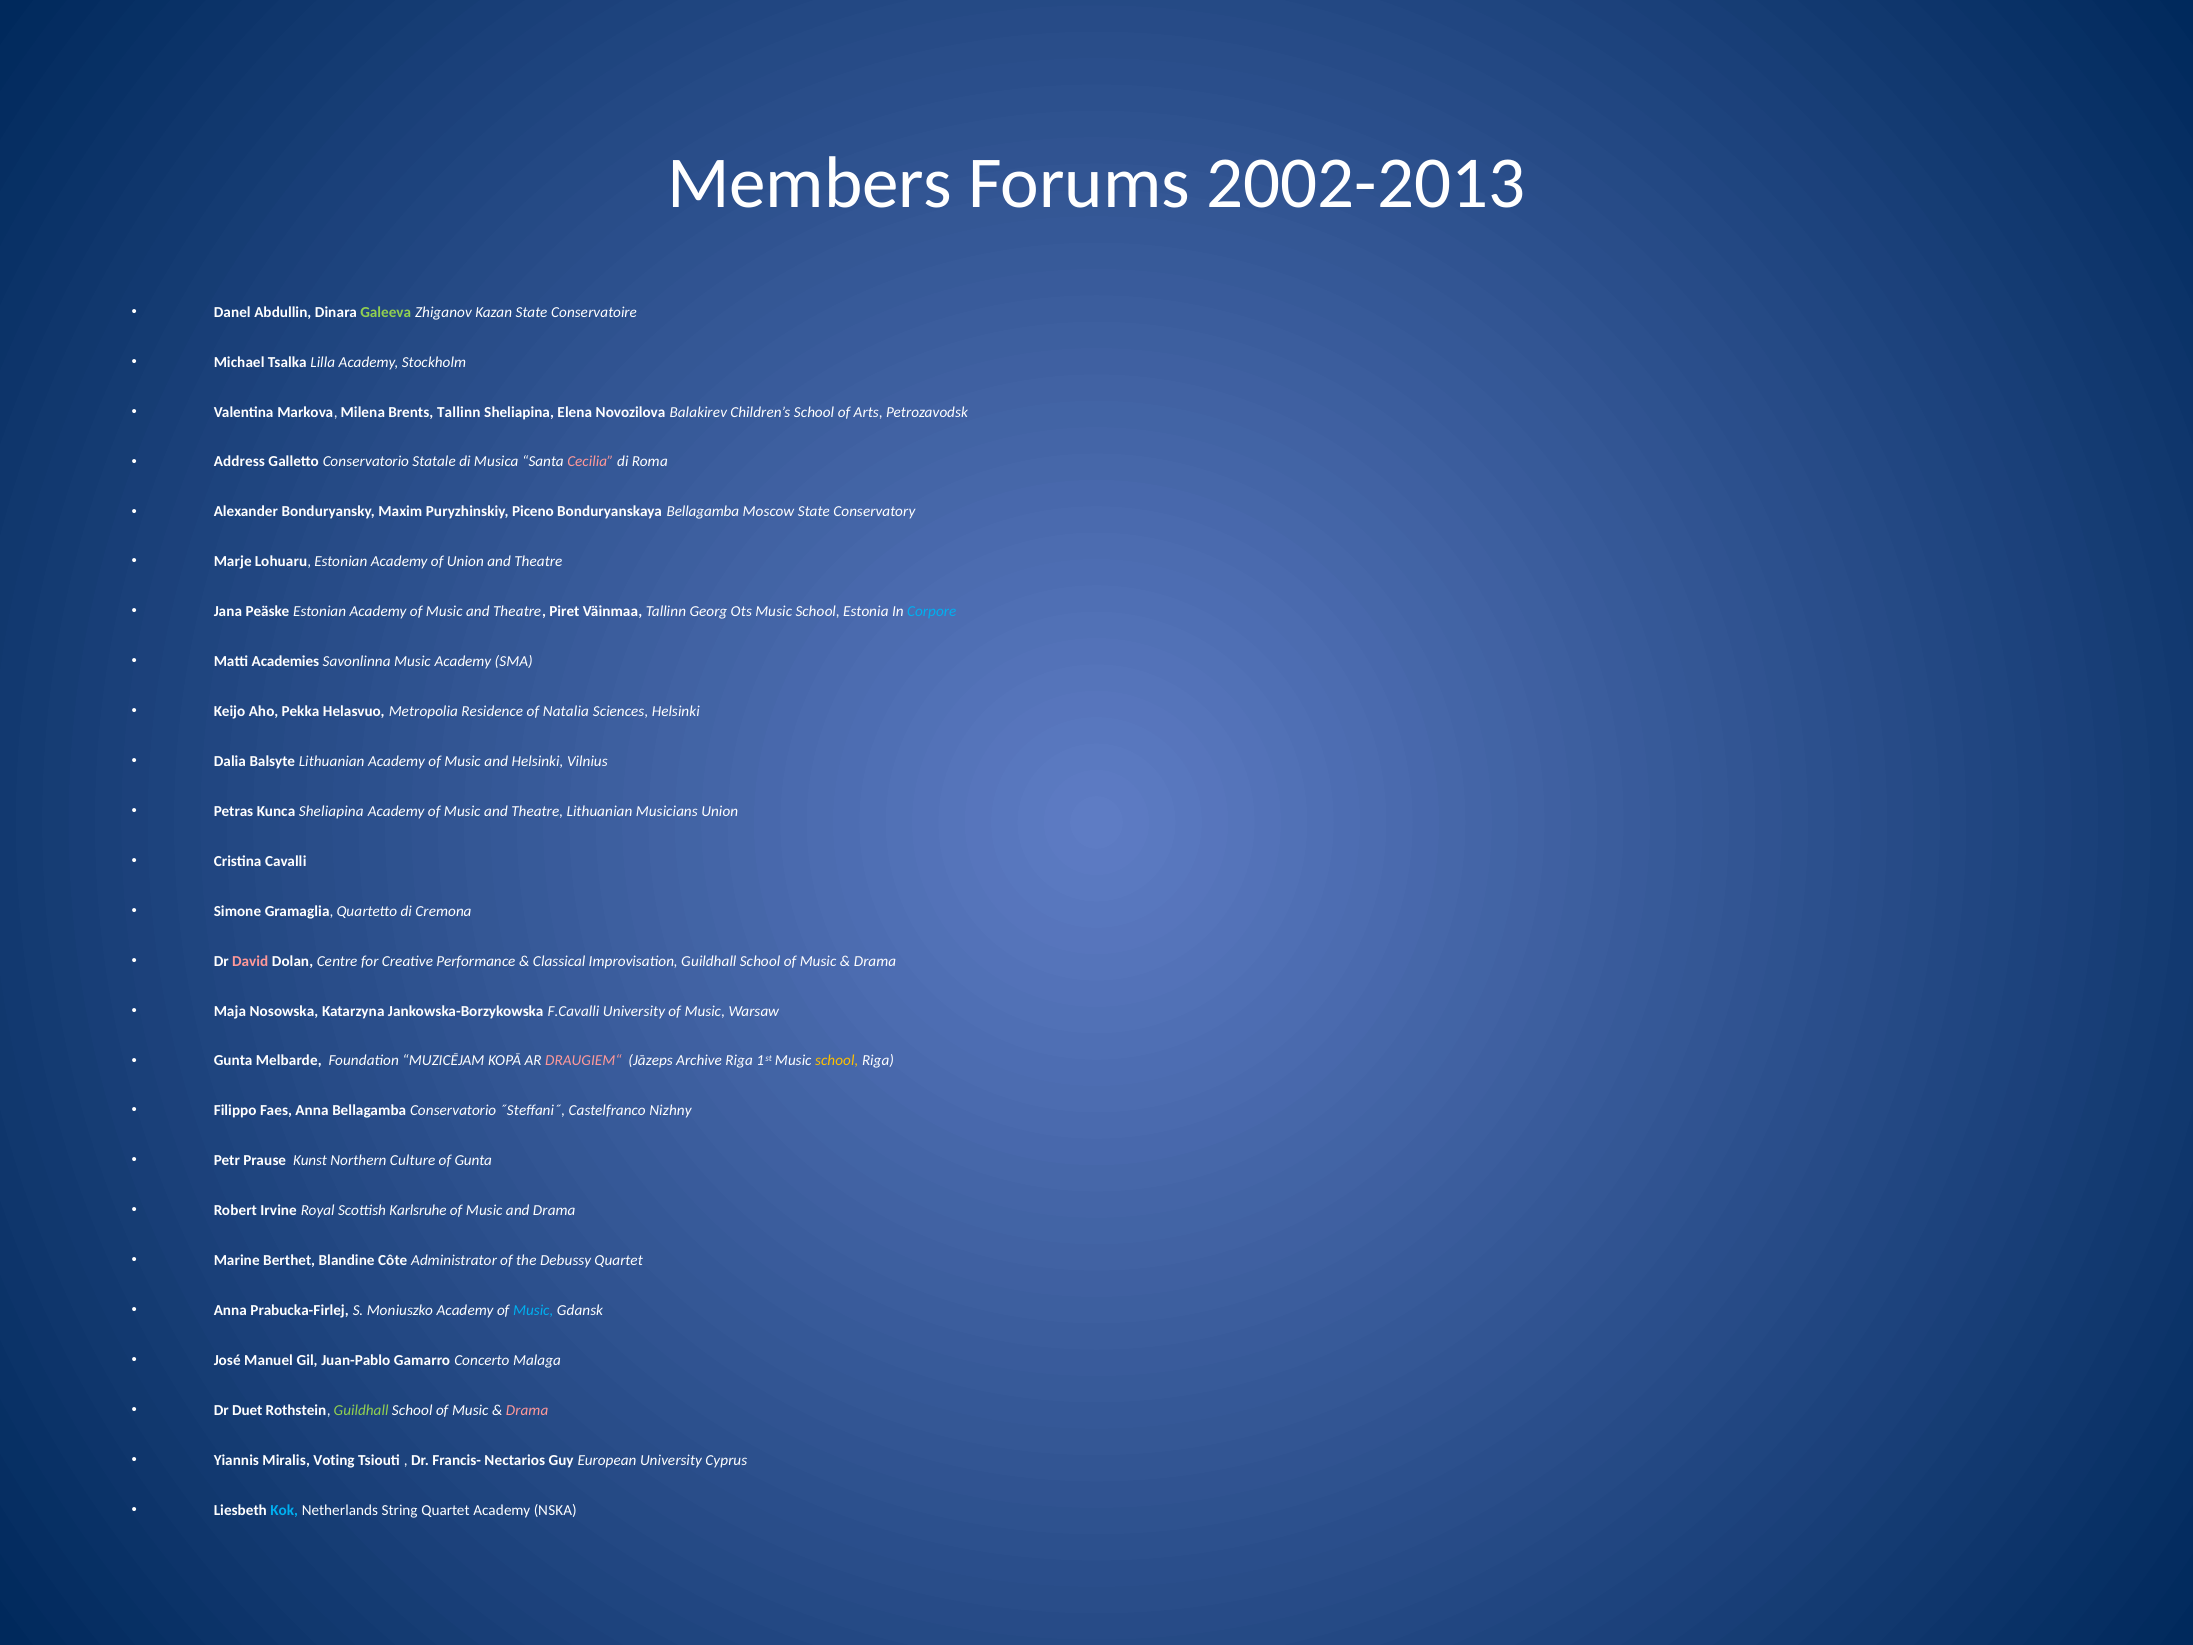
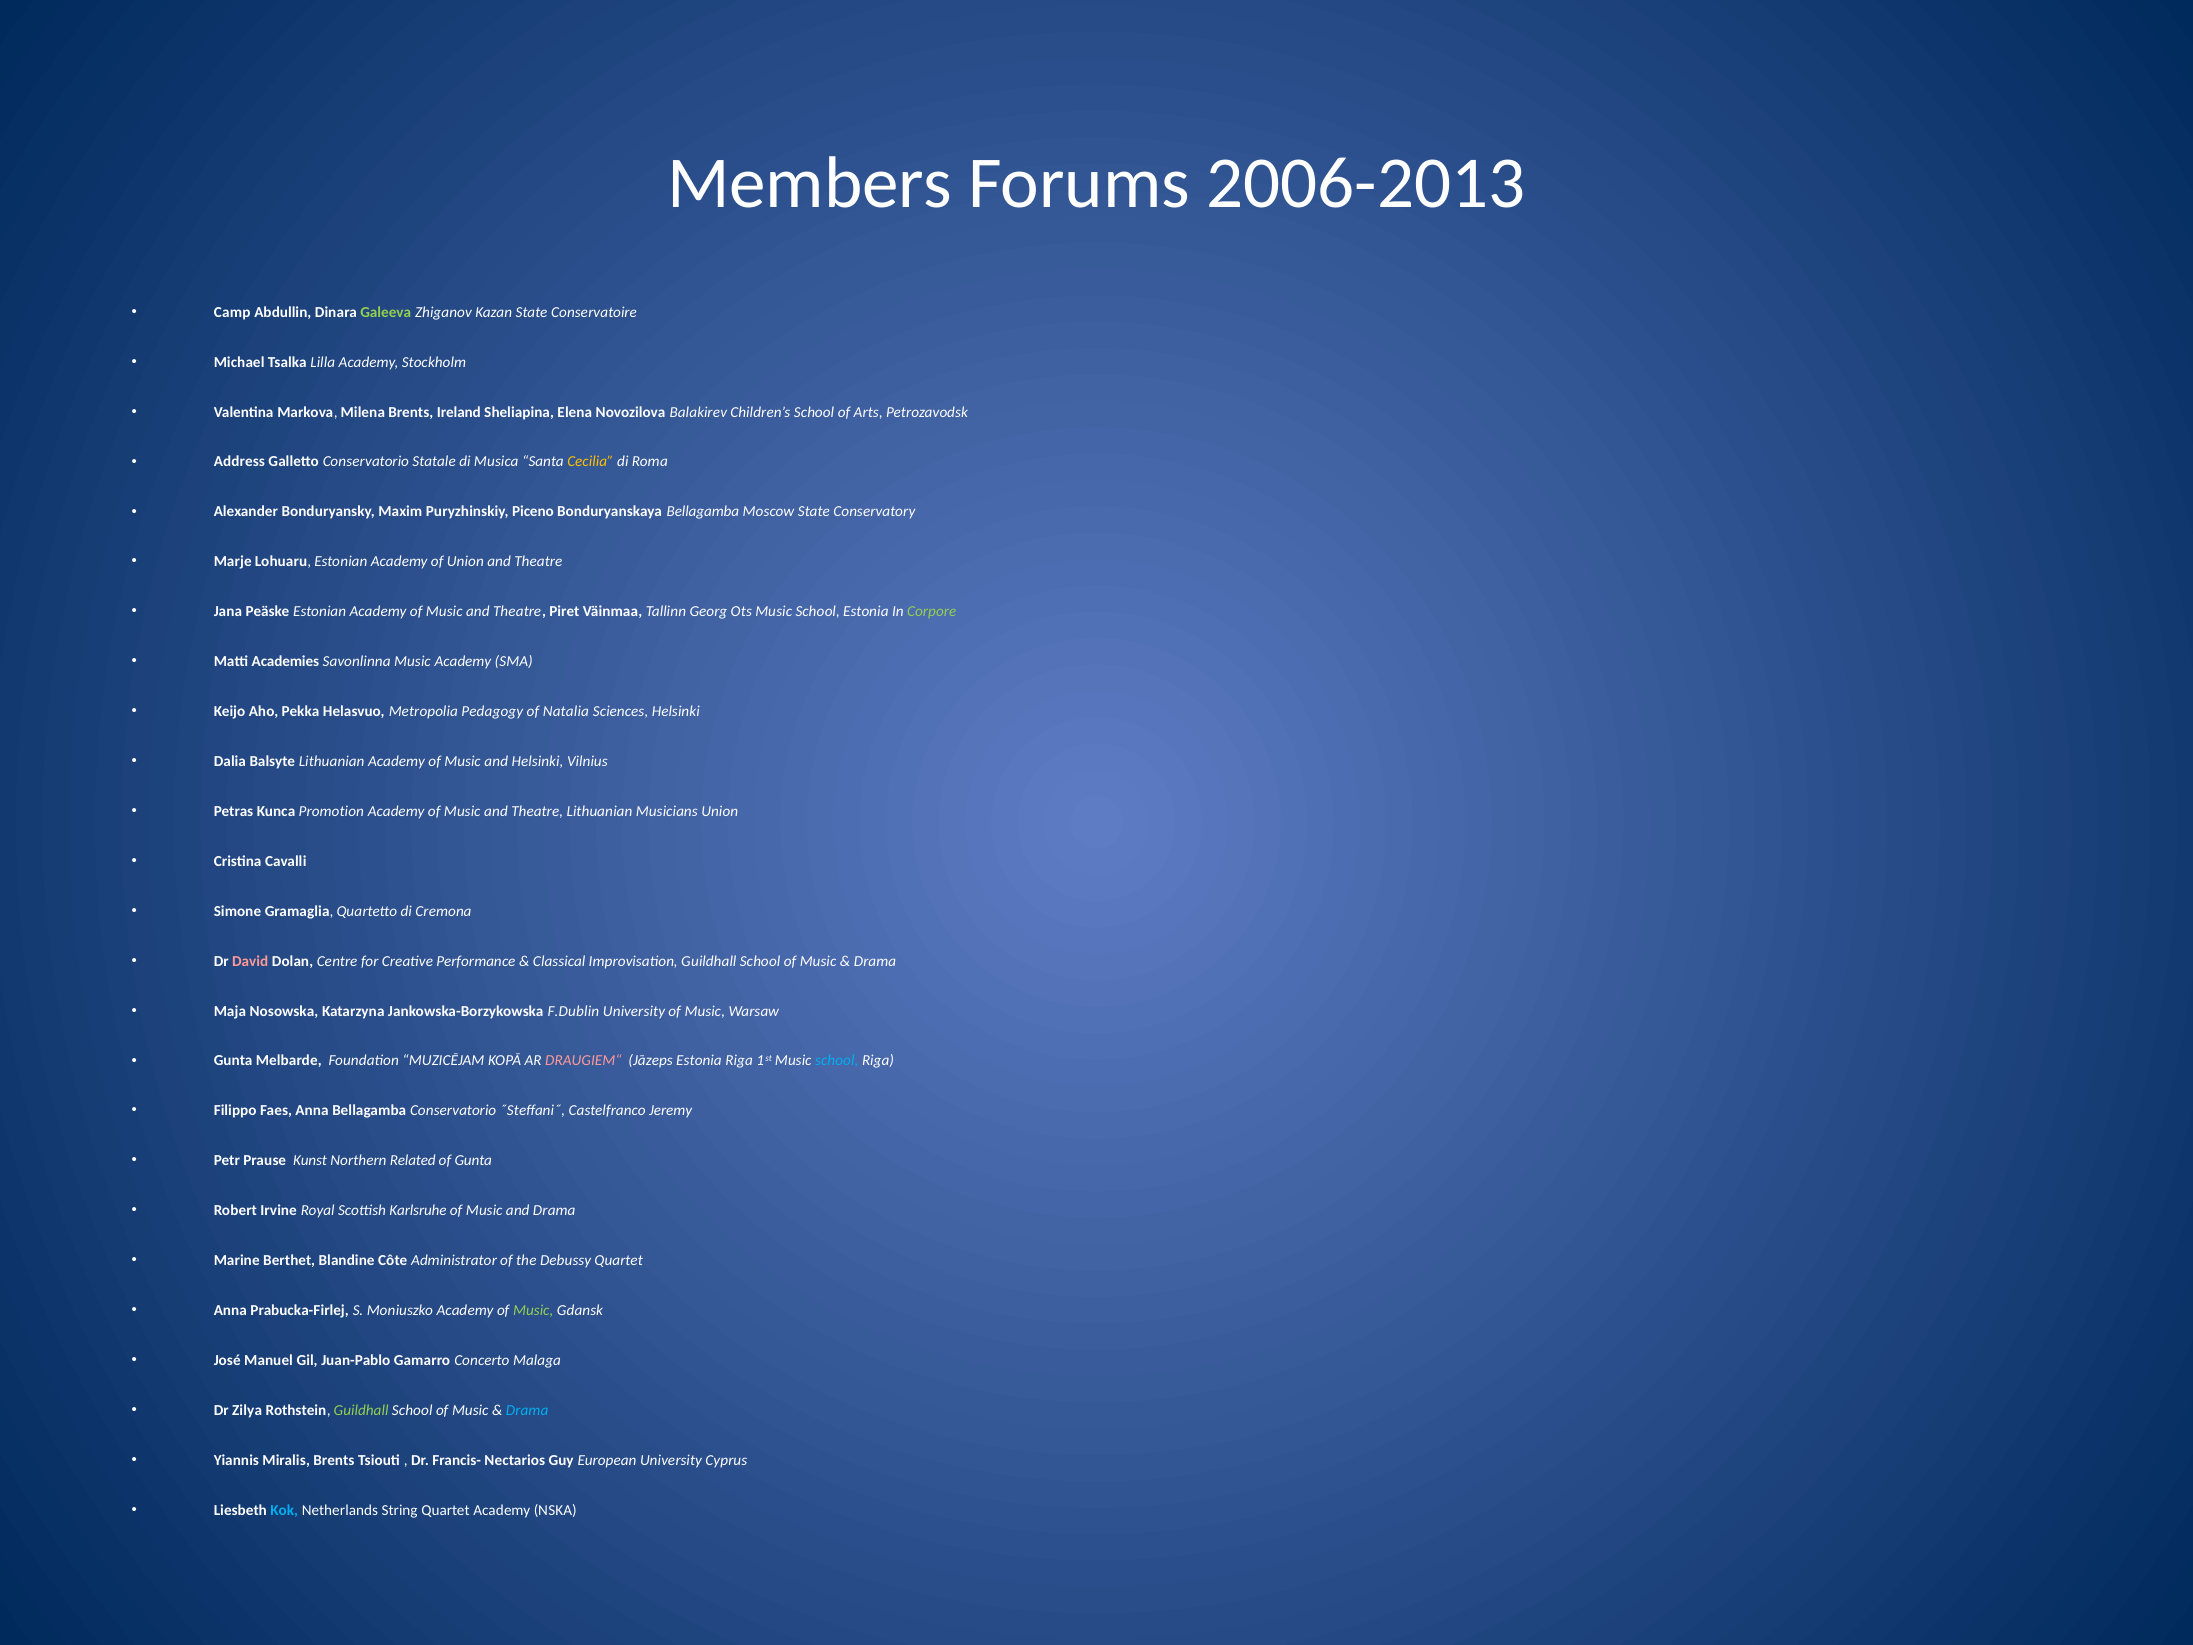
2002-2013: 2002-2013 -> 2006-2013
Danel: Danel -> Camp
Brents Tallinn: Tallinn -> Ireland
Cecilia colour: pink -> yellow
Corpore colour: light blue -> light green
Residence: Residence -> Pedagogy
Kunca Sheliapina: Sheliapina -> Promotion
F.Cavalli: F.Cavalli -> F.Dublin
Jāzeps Archive: Archive -> Estonia
school at (837, 1061) colour: yellow -> light blue
Nizhny: Nizhny -> Jeremy
Culture: Culture -> Related
Music at (533, 1310) colour: light blue -> light green
Duet: Duet -> Zilya
Drama at (527, 1410) colour: pink -> light blue
Miralis Voting: Voting -> Brents
